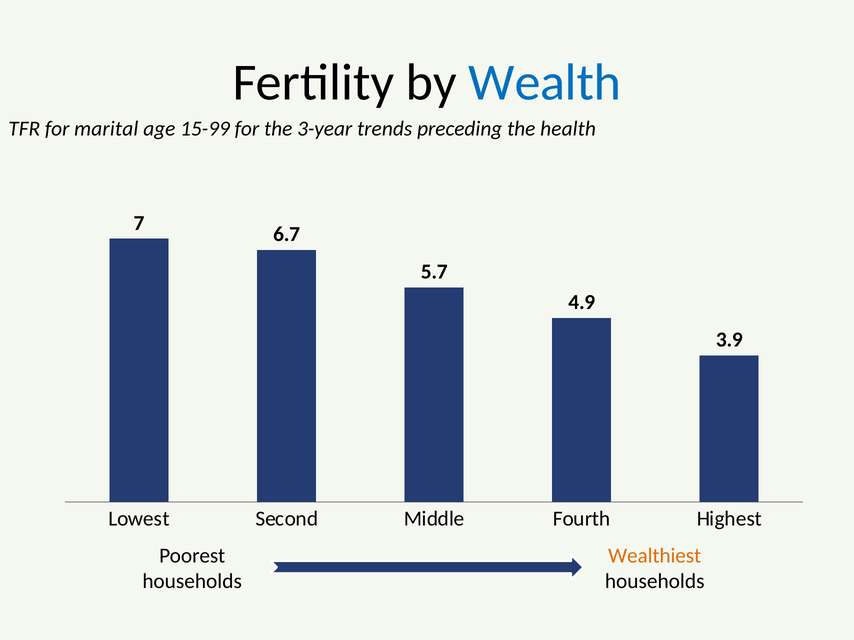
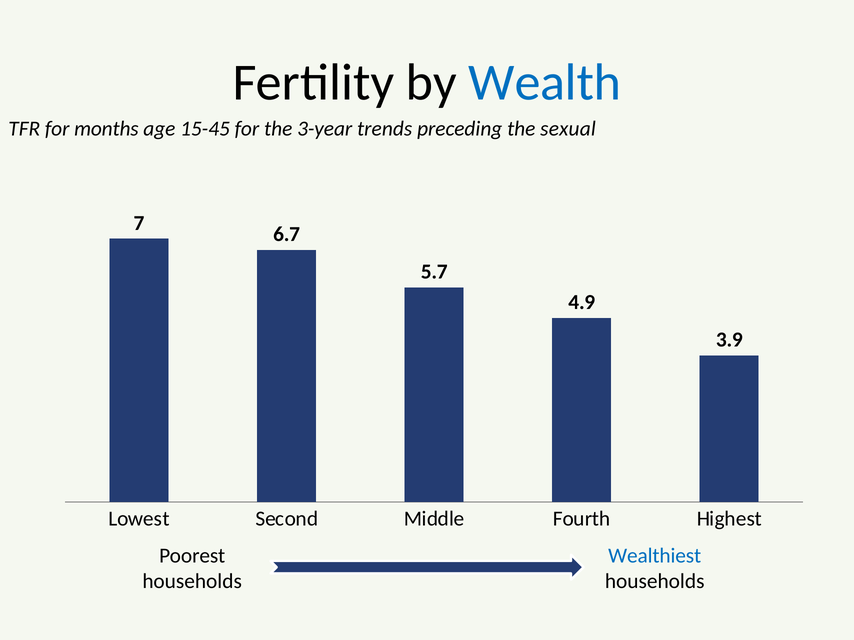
marital: marital -> months
15-99: 15-99 -> 15-45
health: health -> sexual
Wealthiest colour: orange -> blue
